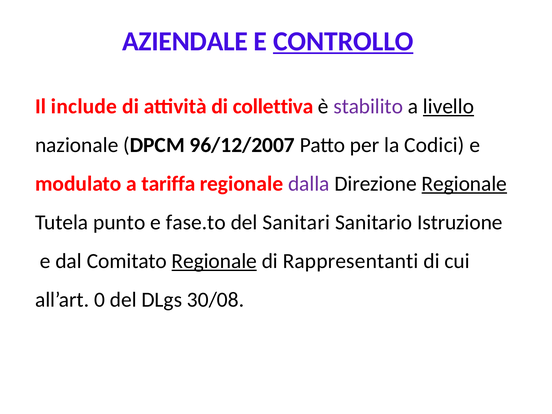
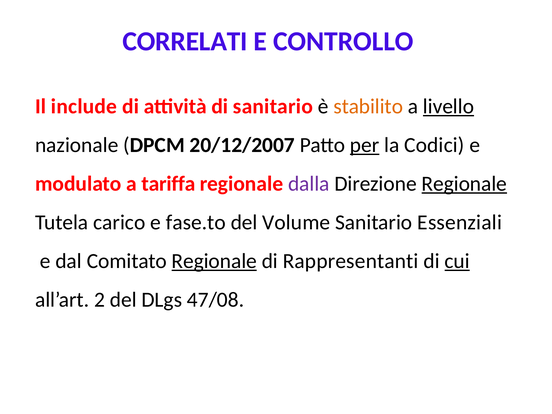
AZIENDALE: AZIENDALE -> CORRELATI
CONTROLLO underline: present -> none
di collettiva: collettiva -> sanitario
stabilito colour: purple -> orange
96/12/2007: 96/12/2007 -> 20/12/2007
per underline: none -> present
punto: punto -> carico
Sanitari: Sanitari -> Volume
Istruzione: Istruzione -> Essenziali
cui underline: none -> present
0: 0 -> 2
30/08: 30/08 -> 47/08
